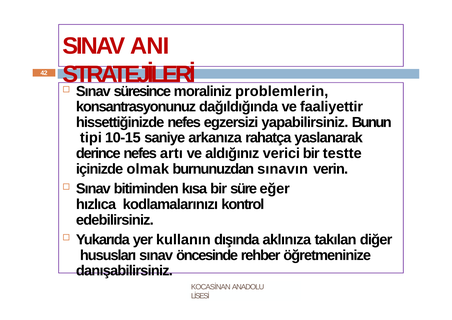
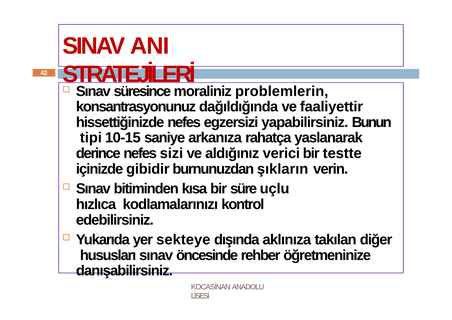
artı: artı -> sizi
olmak: olmak -> gibidir
sınavın: sınavın -> şıkların
eğer: eğer -> uçlu
kullanın: kullanın -> sekteye
